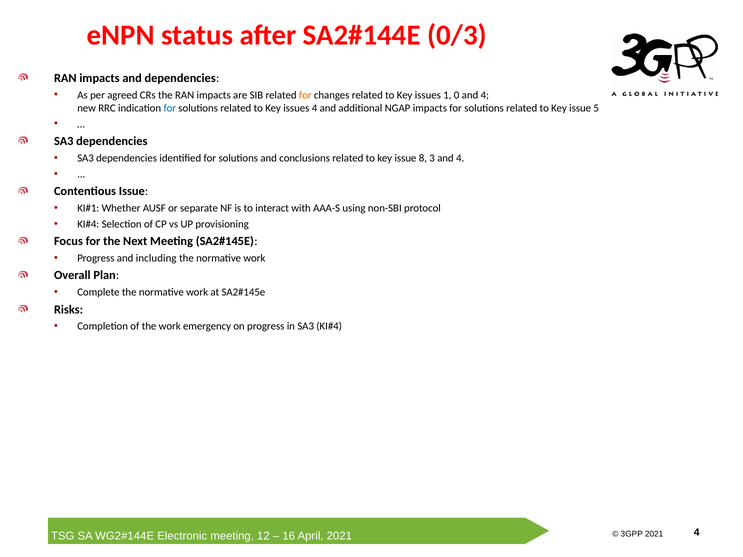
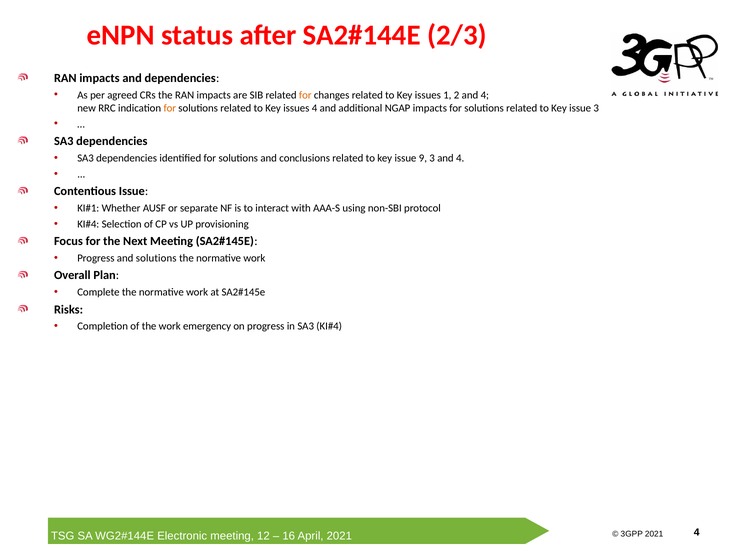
0/3: 0/3 -> 2/3
0: 0 -> 2
for at (170, 108) colour: blue -> orange
issue 5: 5 -> 3
8: 8 -> 9
and including: including -> solutions
